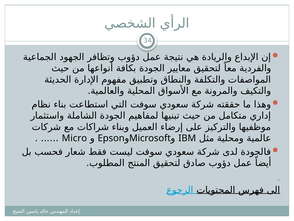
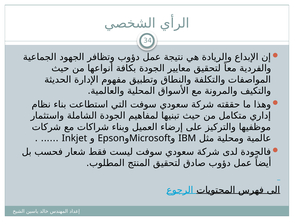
Micro: Micro -> Inkjet
